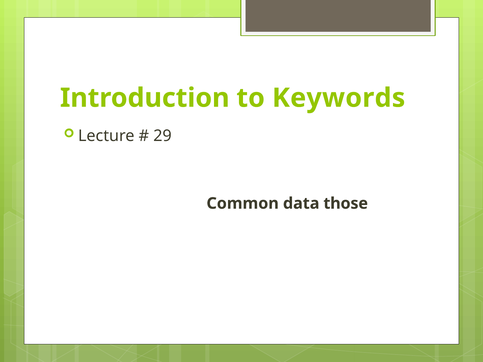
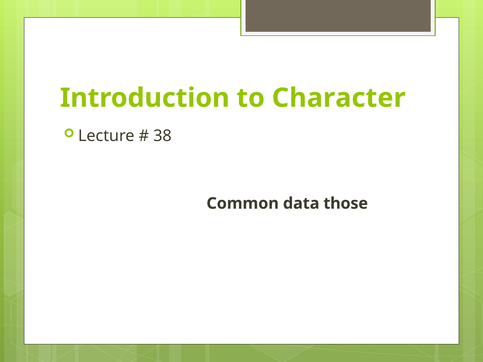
Keywords: Keywords -> Character
29: 29 -> 38
